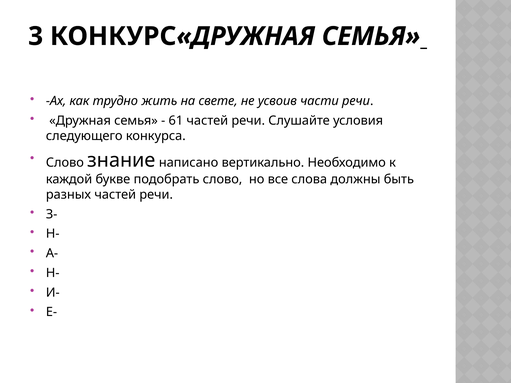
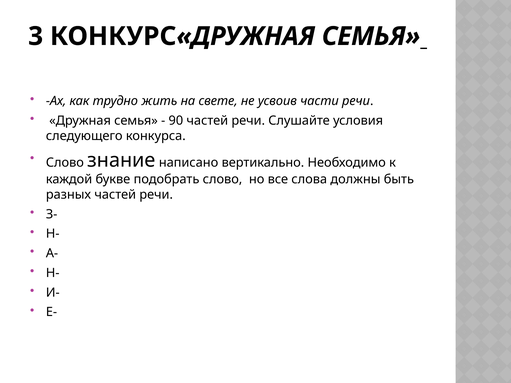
61: 61 -> 90
